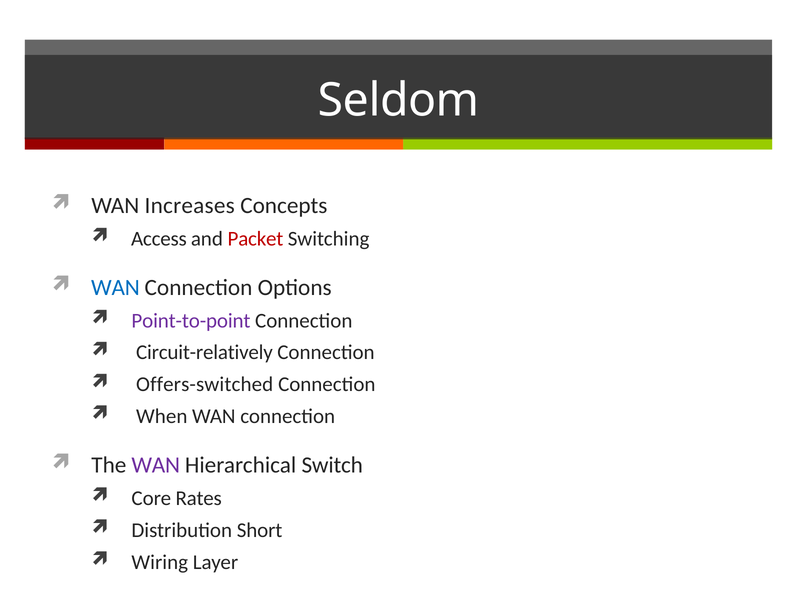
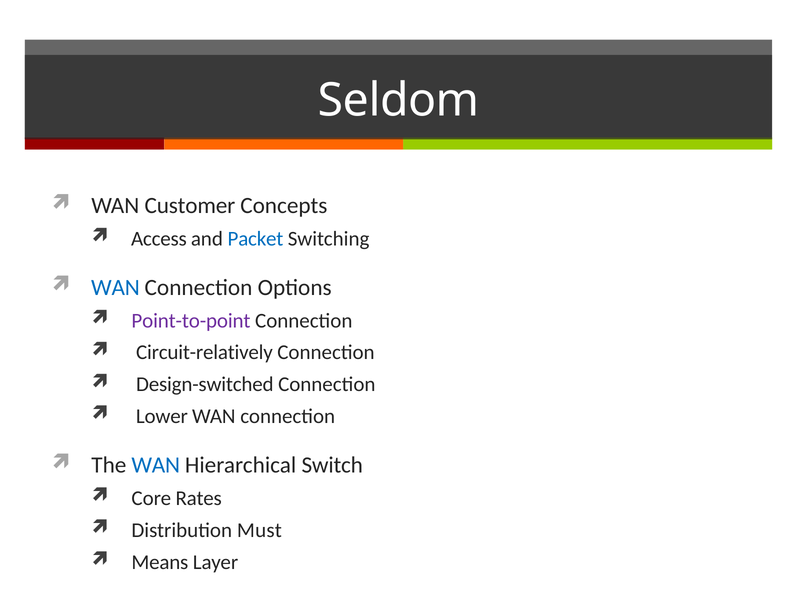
Increases: Increases -> Customer
Packet colour: red -> blue
Offers-switched: Offers-switched -> Design-switched
When: When -> Lower
WAN at (156, 465) colour: purple -> blue
Short: Short -> Must
Wiring: Wiring -> Means
